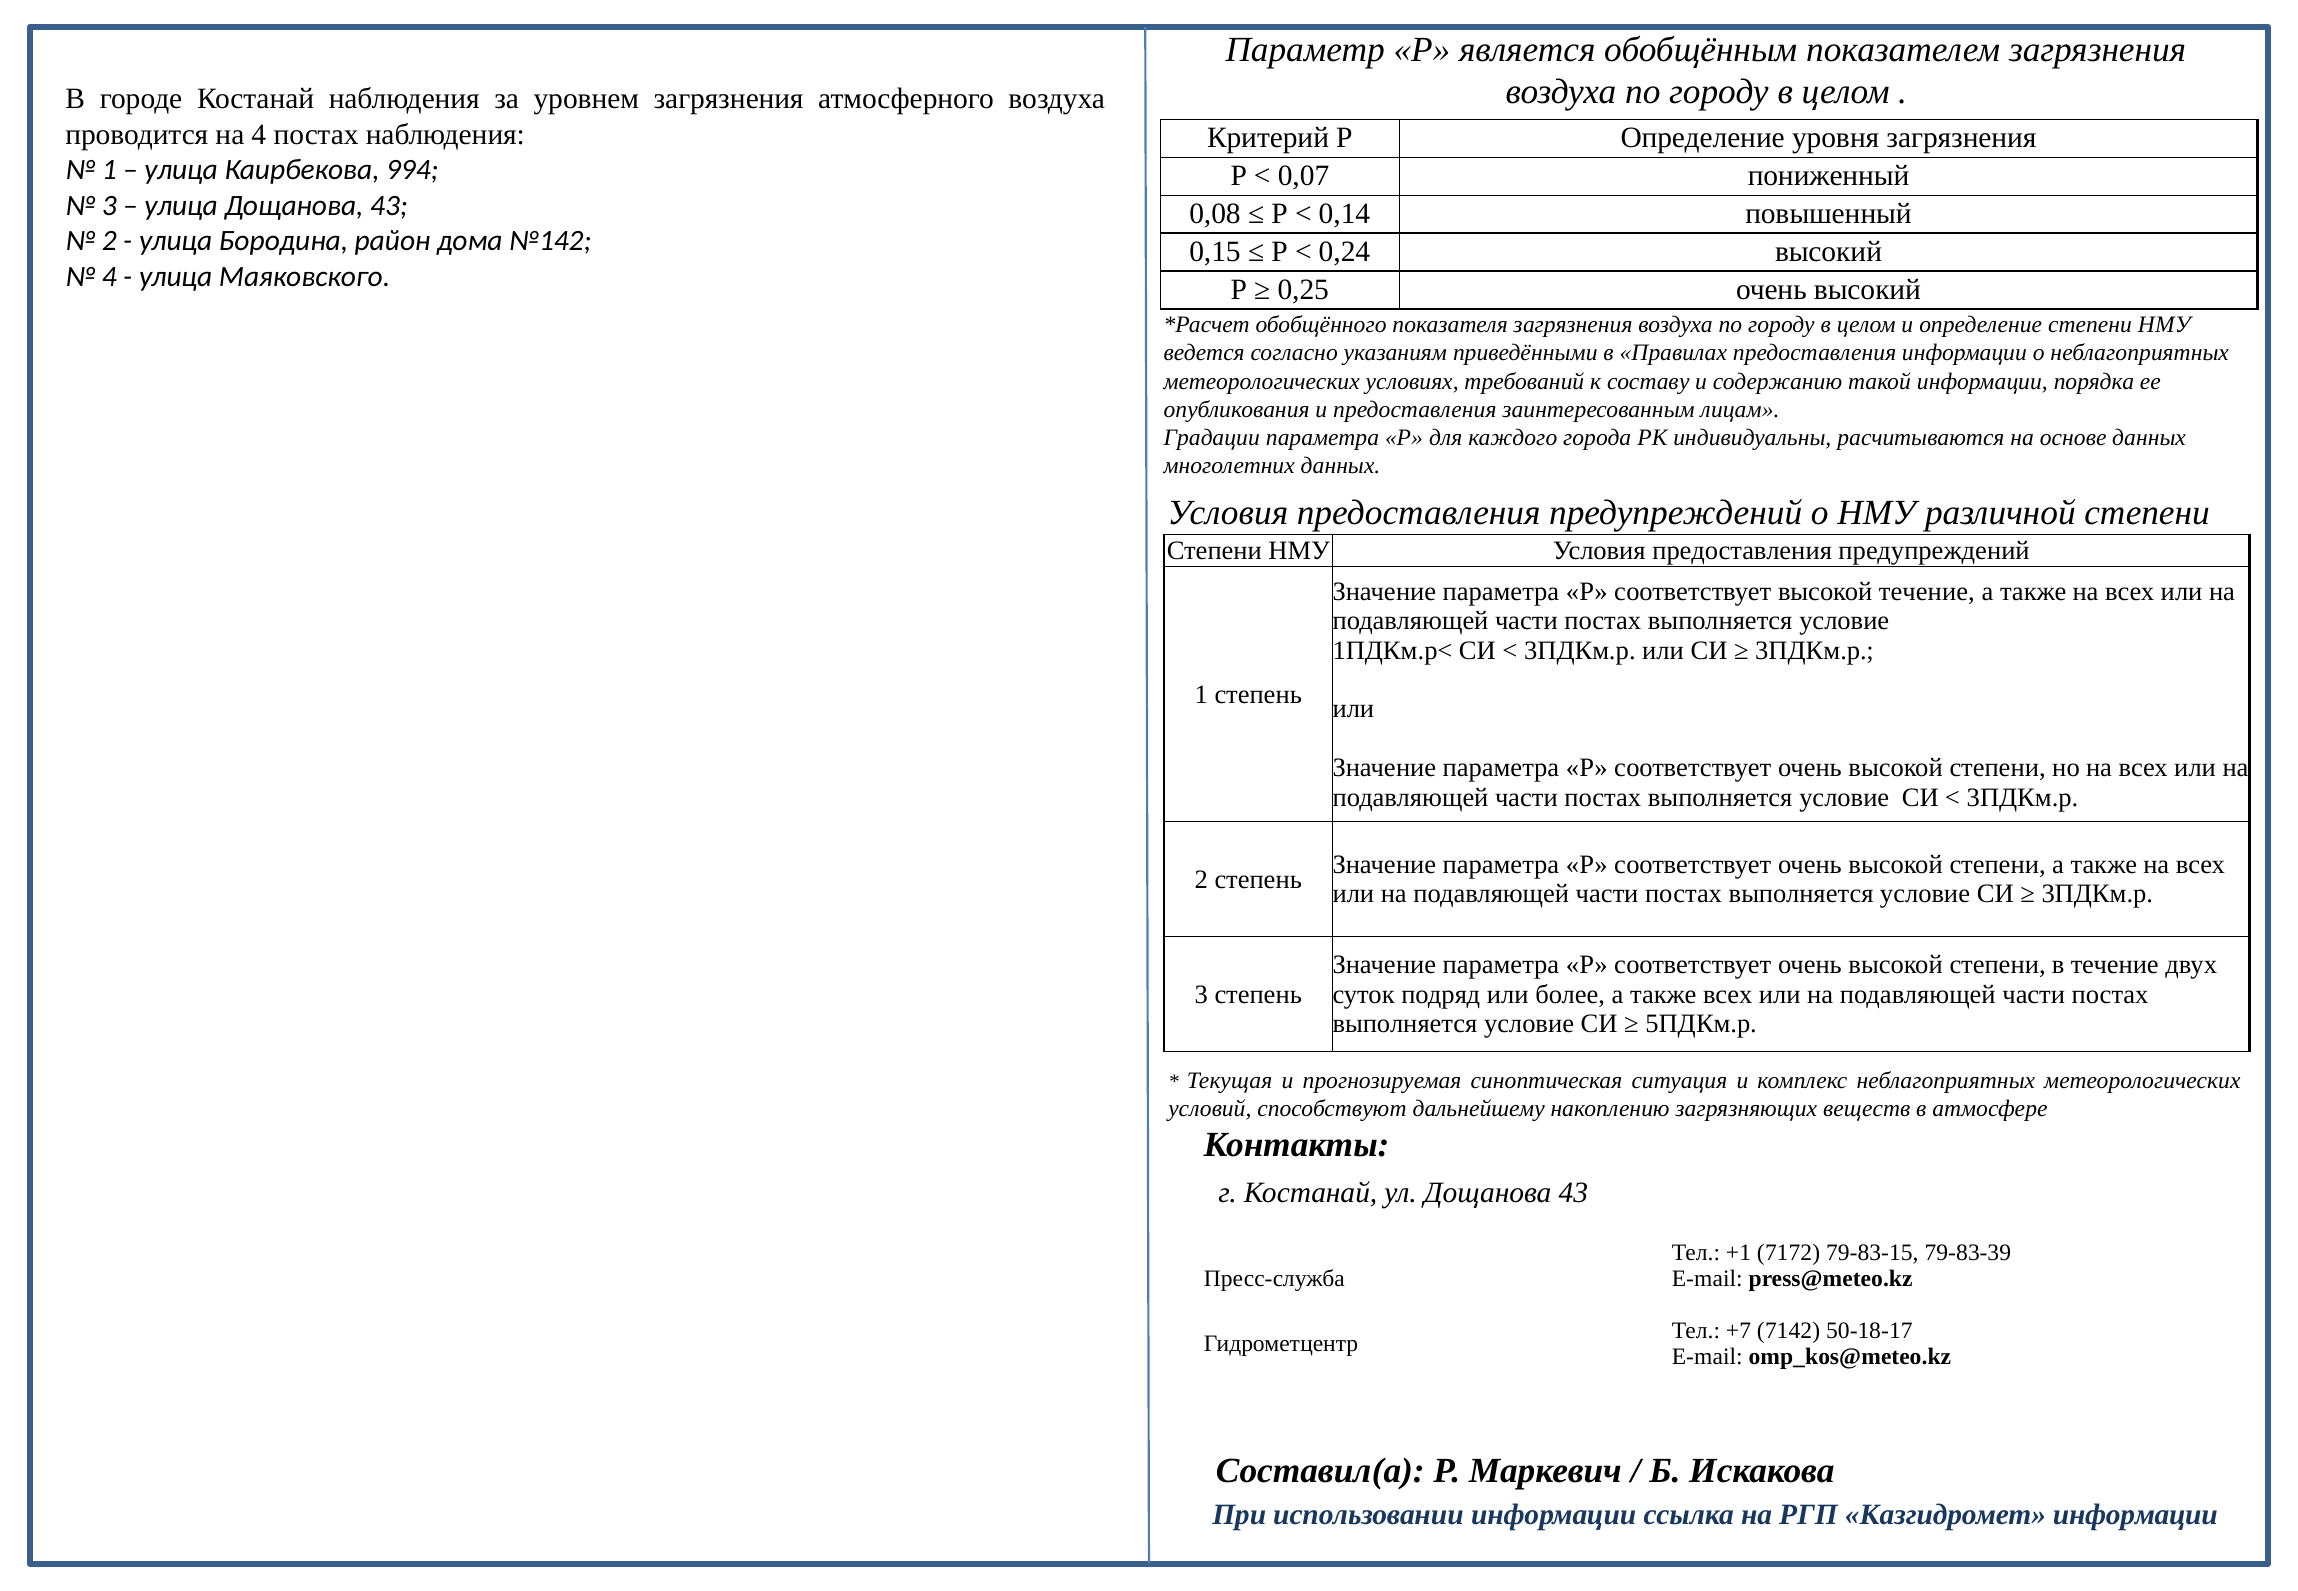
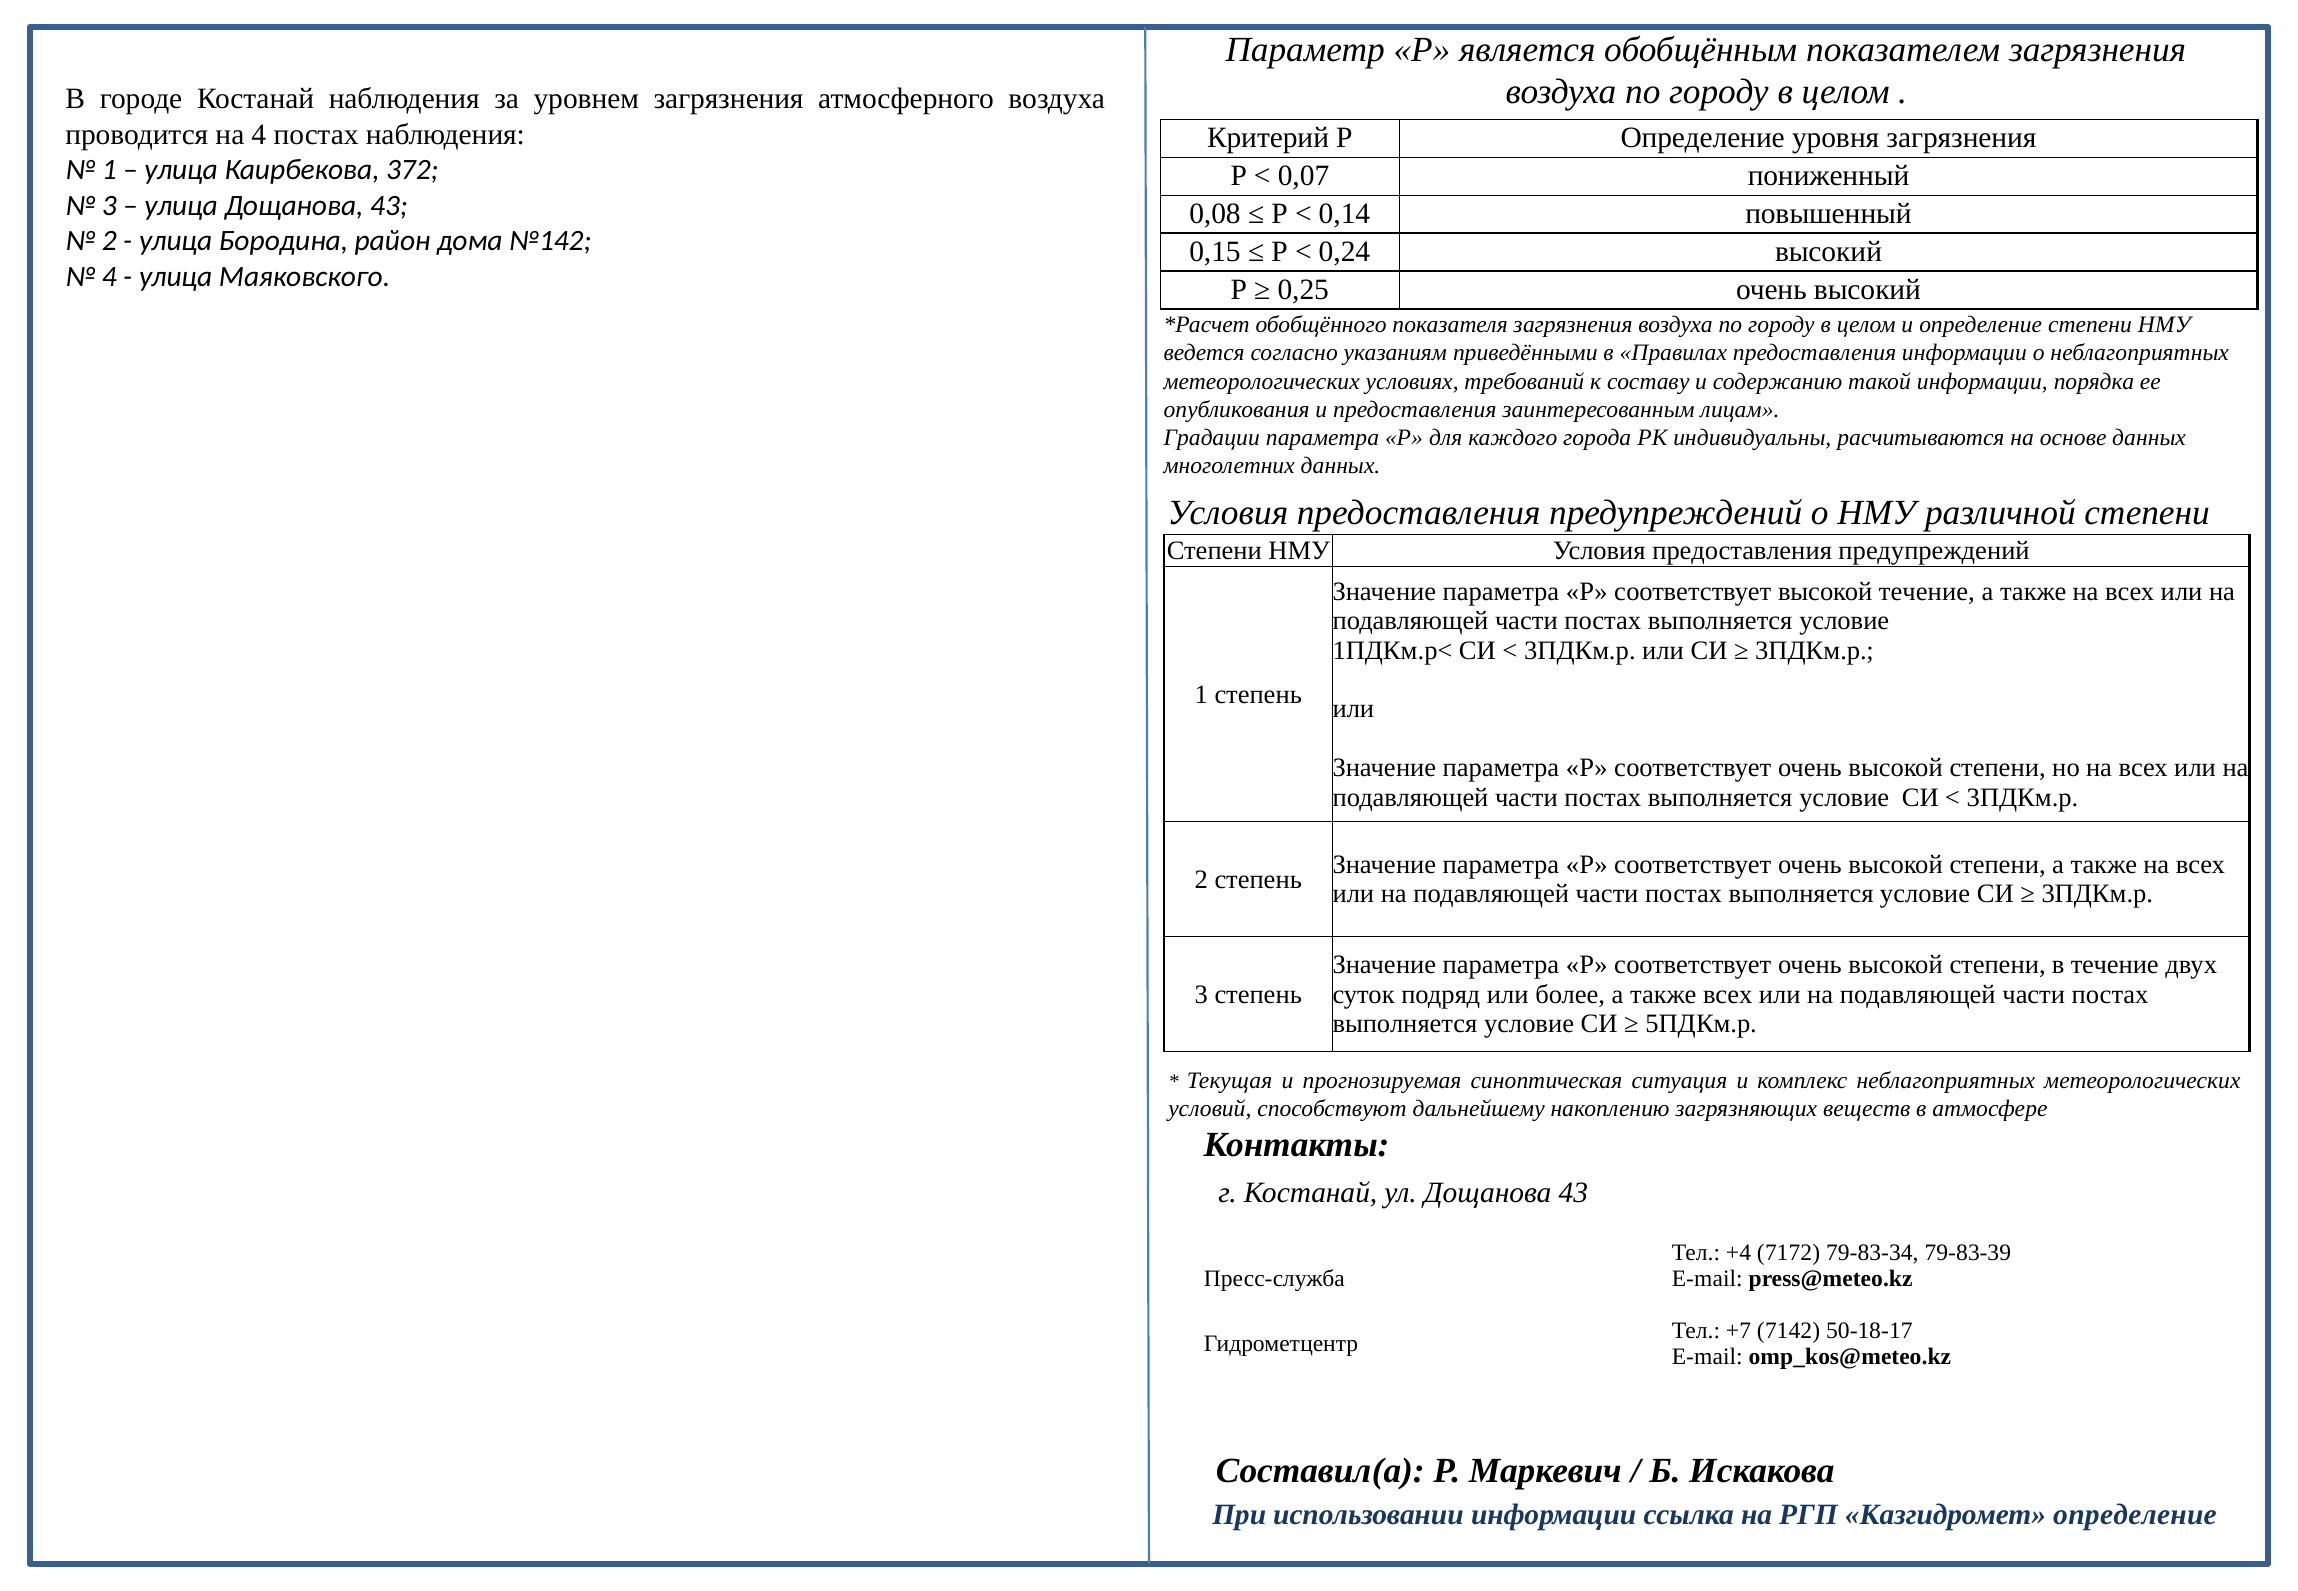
994: 994 -> 372
+1: +1 -> +4
79-83-15: 79-83-15 -> 79-83-34
Казгидромет информации: информации -> определение
